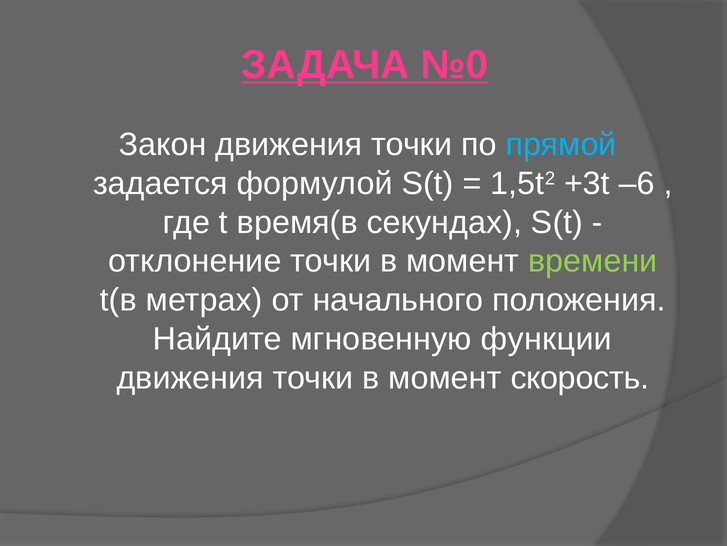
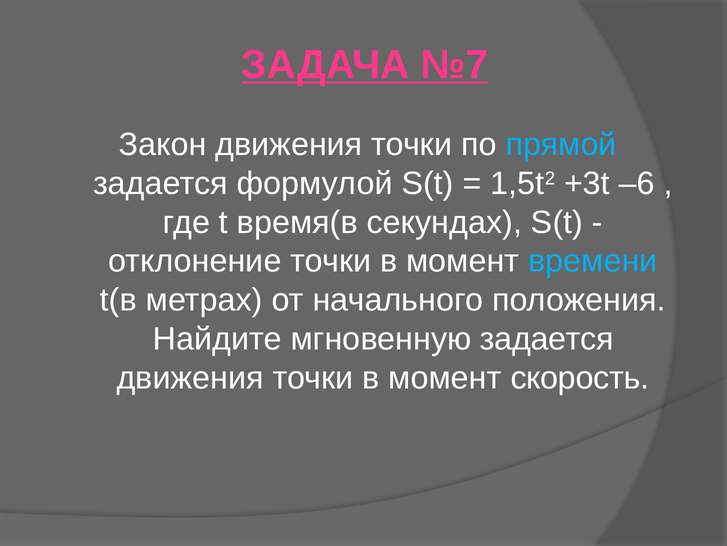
№0: №0 -> №7
времени colour: light green -> light blue
мгновенную функции: функции -> задается
